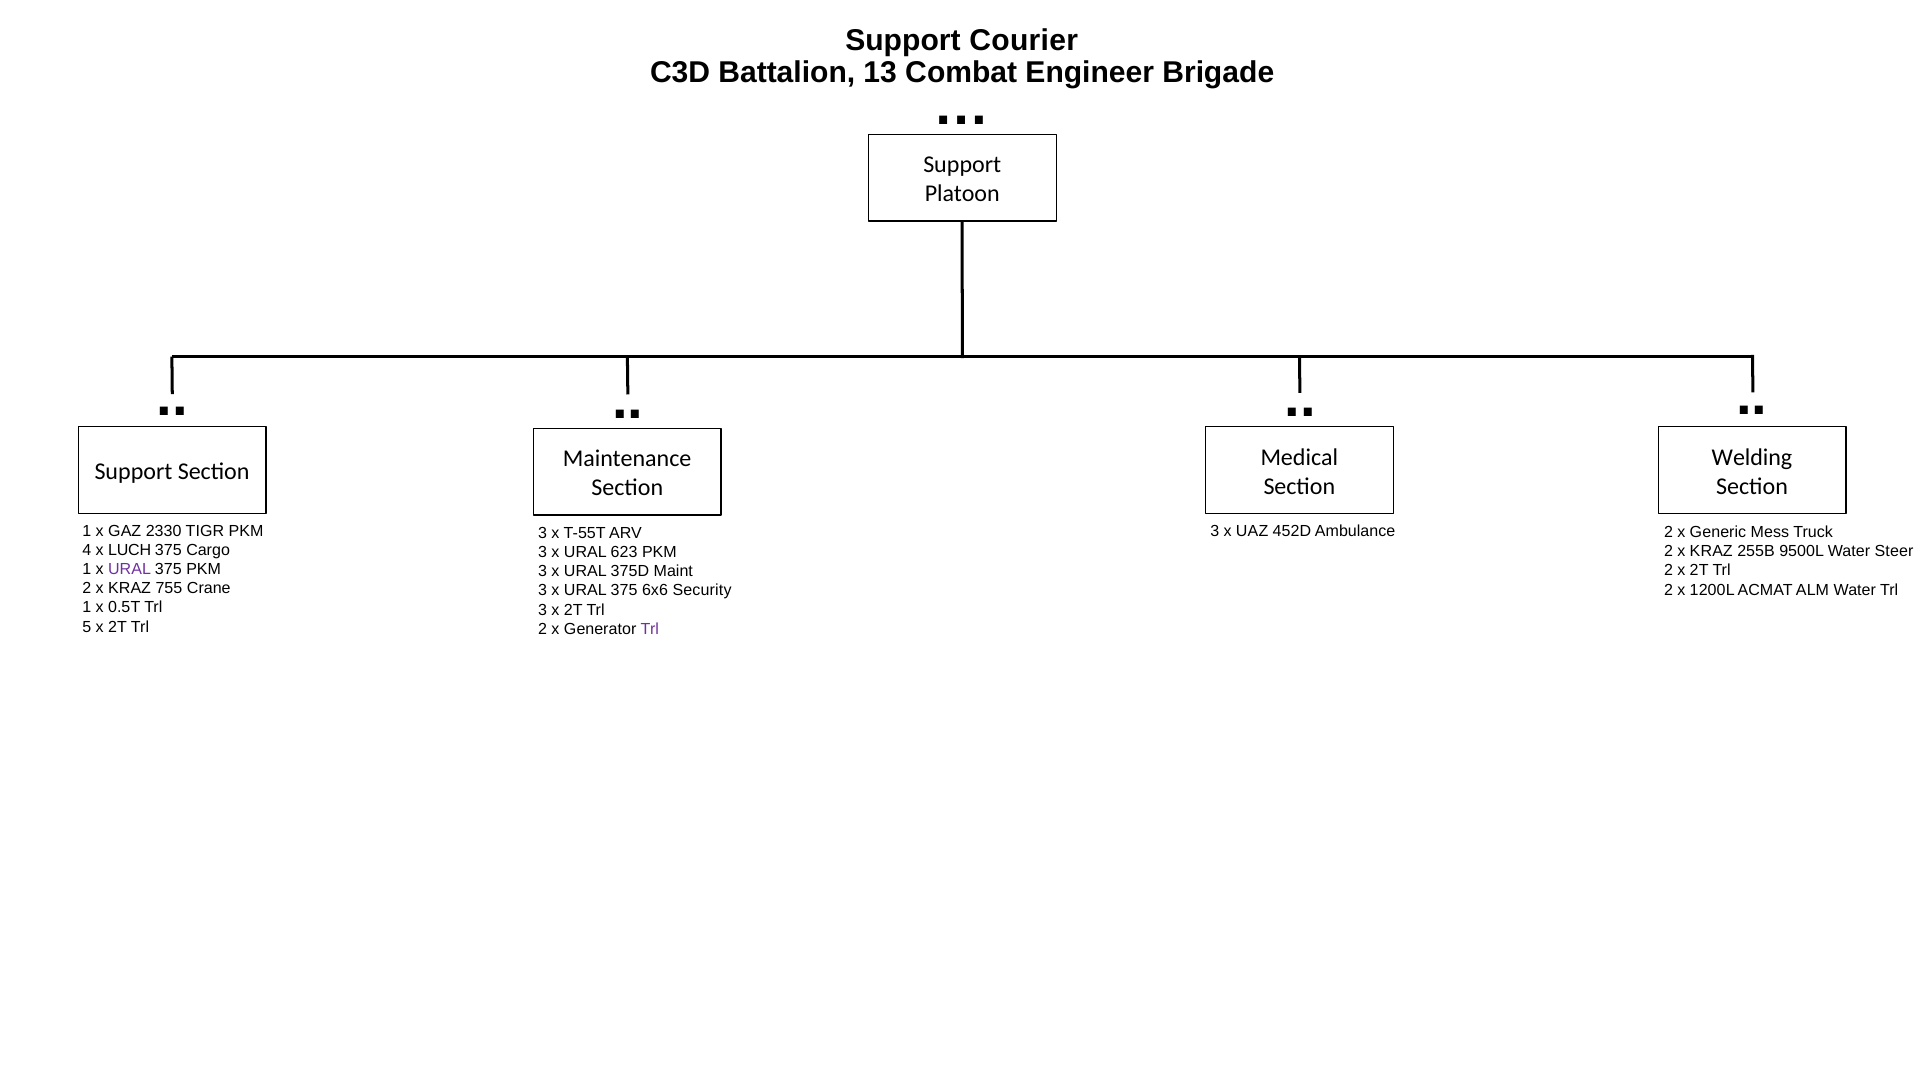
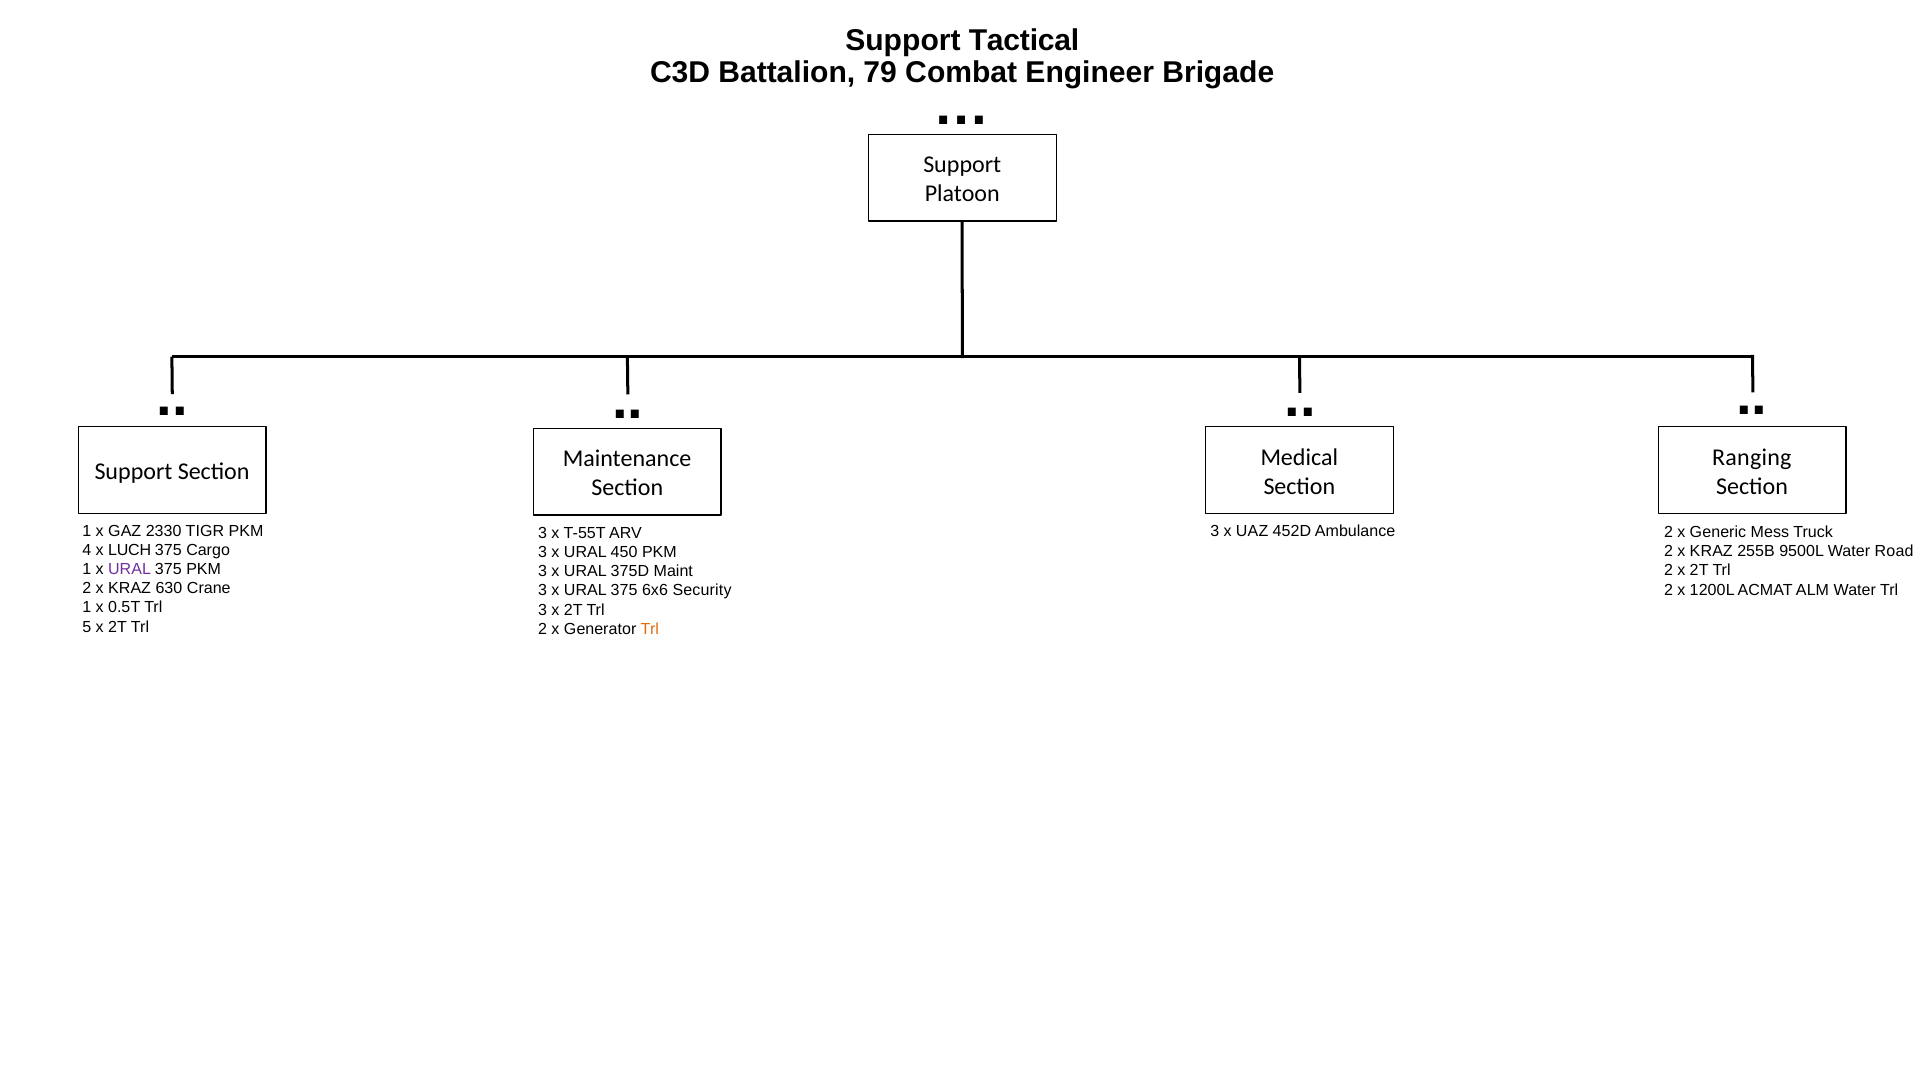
Courier: Courier -> Tactical
13: 13 -> 79
Welding: Welding -> Ranging
Steer: Steer -> Road
623: 623 -> 450
755: 755 -> 630
Trl at (650, 629) colour: purple -> orange
